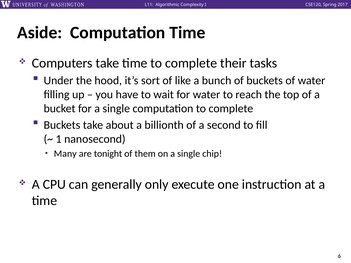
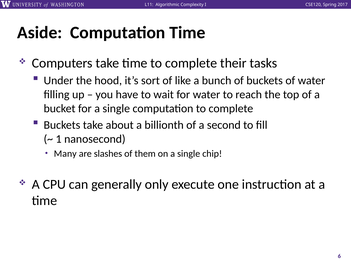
tonight: tonight -> slashes
